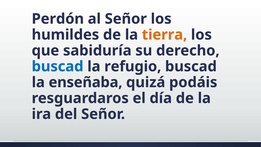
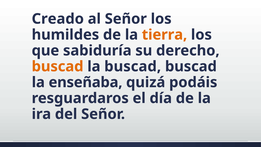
Perdón: Perdón -> Creado
buscad at (58, 66) colour: blue -> orange
la refugio: refugio -> buscad
